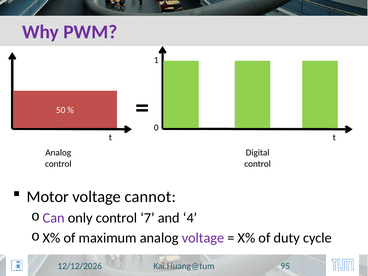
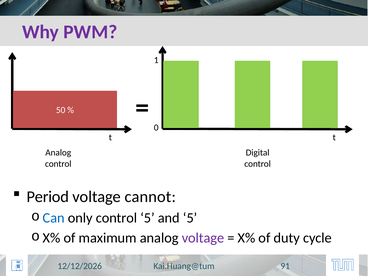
Motor: Motor -> Period
Can colour: purple -> blue
control 7: 7 -> 5
and 4: 4 -> 5
95: 95 -> 91
